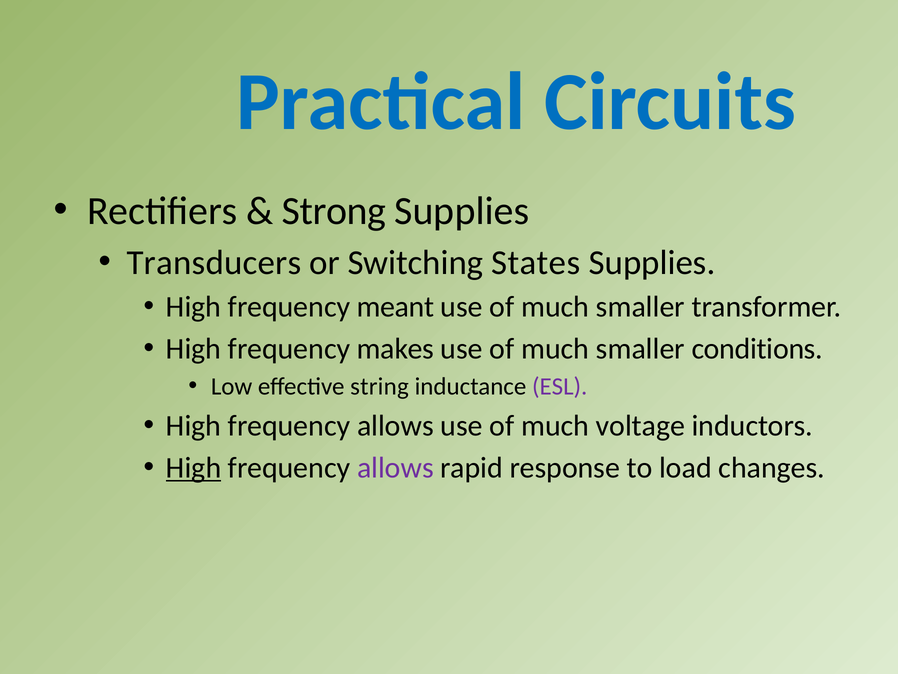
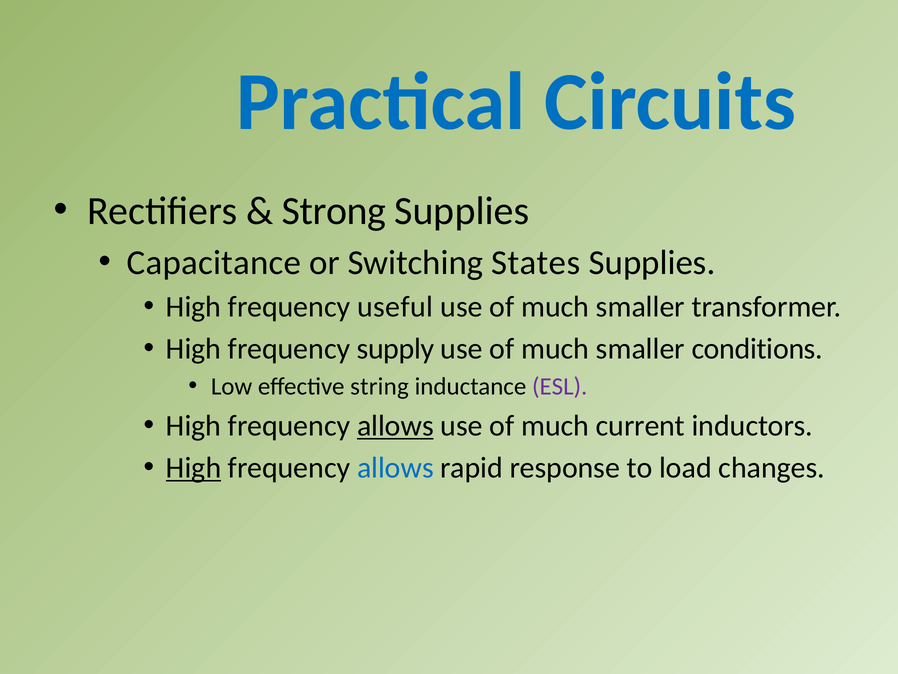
Transducers: Transducers -> Capacitance
meant: meant -> useful
makes: makes -> supply
allows at (395, 426) underline: none -> present
voltage: voltage -> current
allows at (395, 467) colour: purple -> blue
